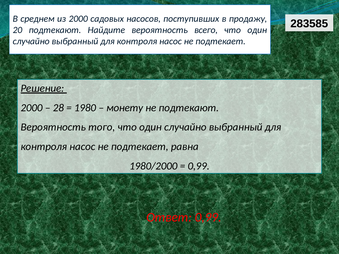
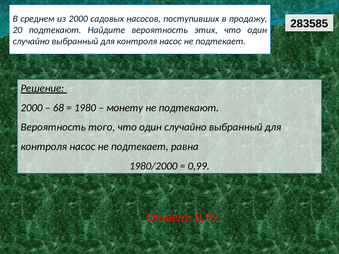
всего: всего -> этих
28: 28 -> 68
